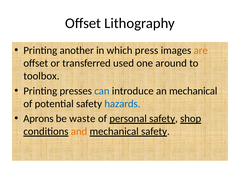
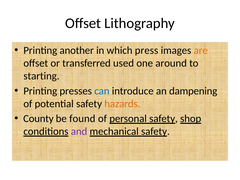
toolbox: toolbox -> starting
an mechanical: mechanical -> dampening
hazards colour: blue -> orange
Aprons: Aprons -> County
waste: waste -> found
and colour: orange -> purple
